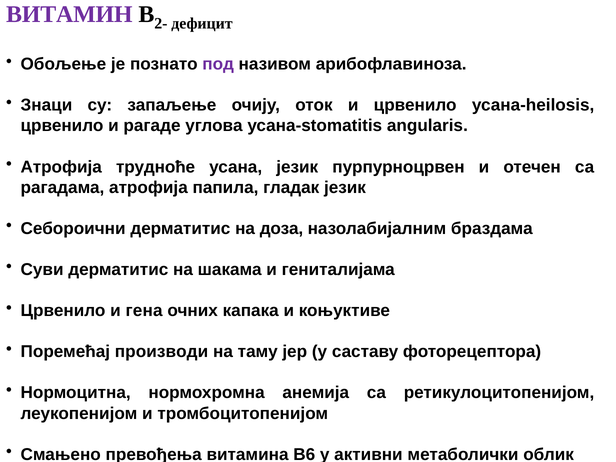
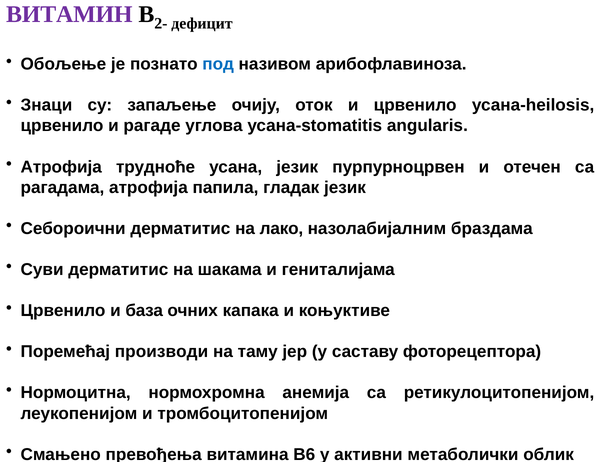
под colour: purple -> blue
доза: доза -> лако
гена: гена -> база
